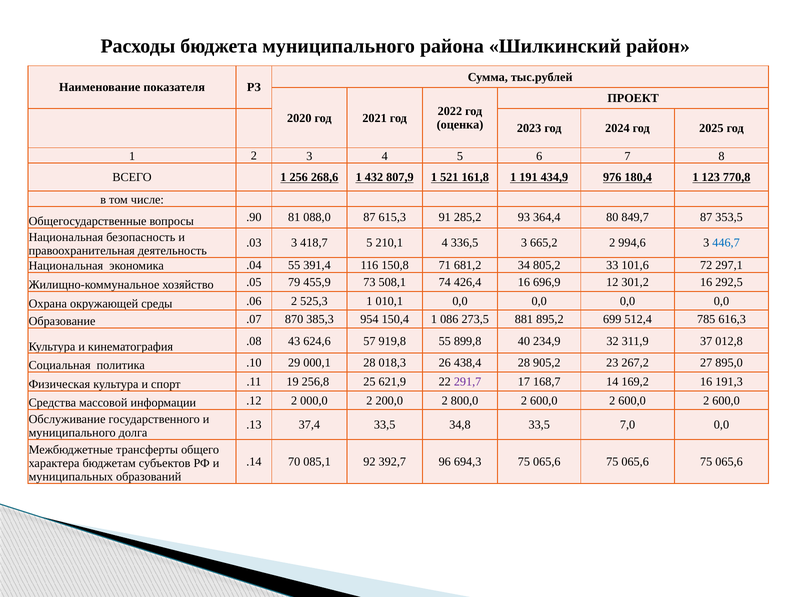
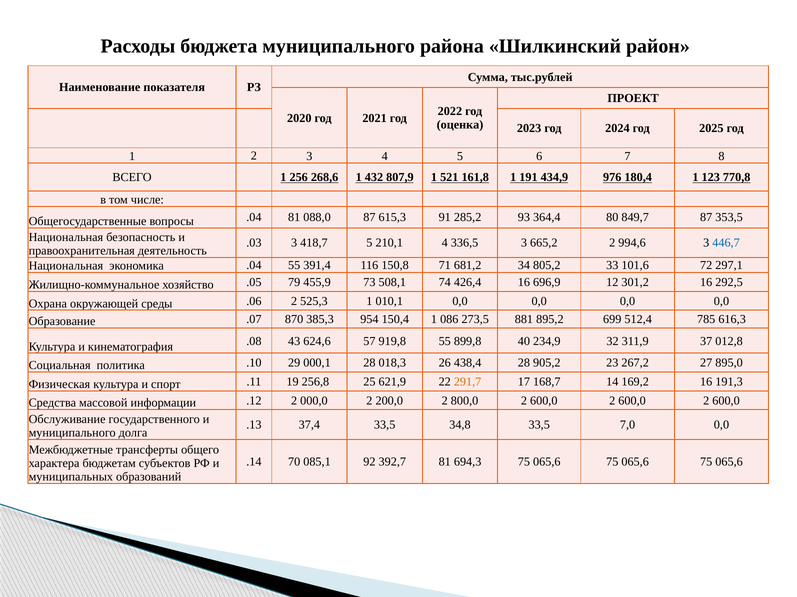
вопросы .90: .90 -> .04
291,7 colour: purple -> orange
392,7 96: 96 -> 81
